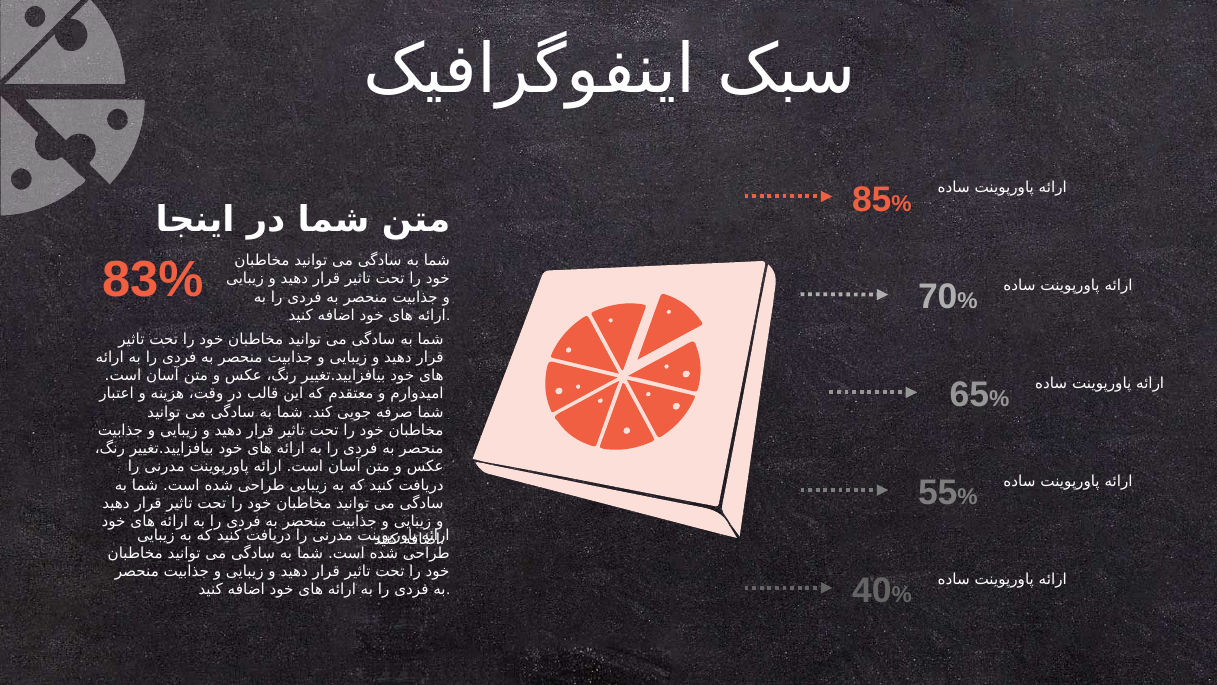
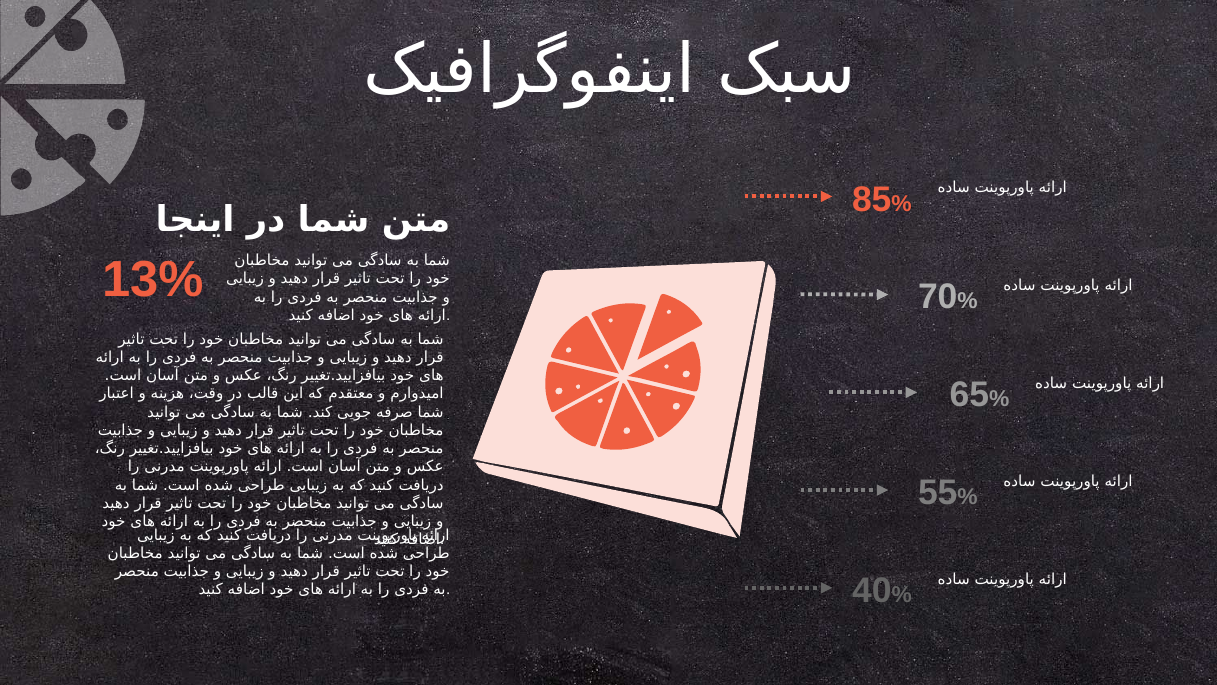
83%: 83% -> 13%
